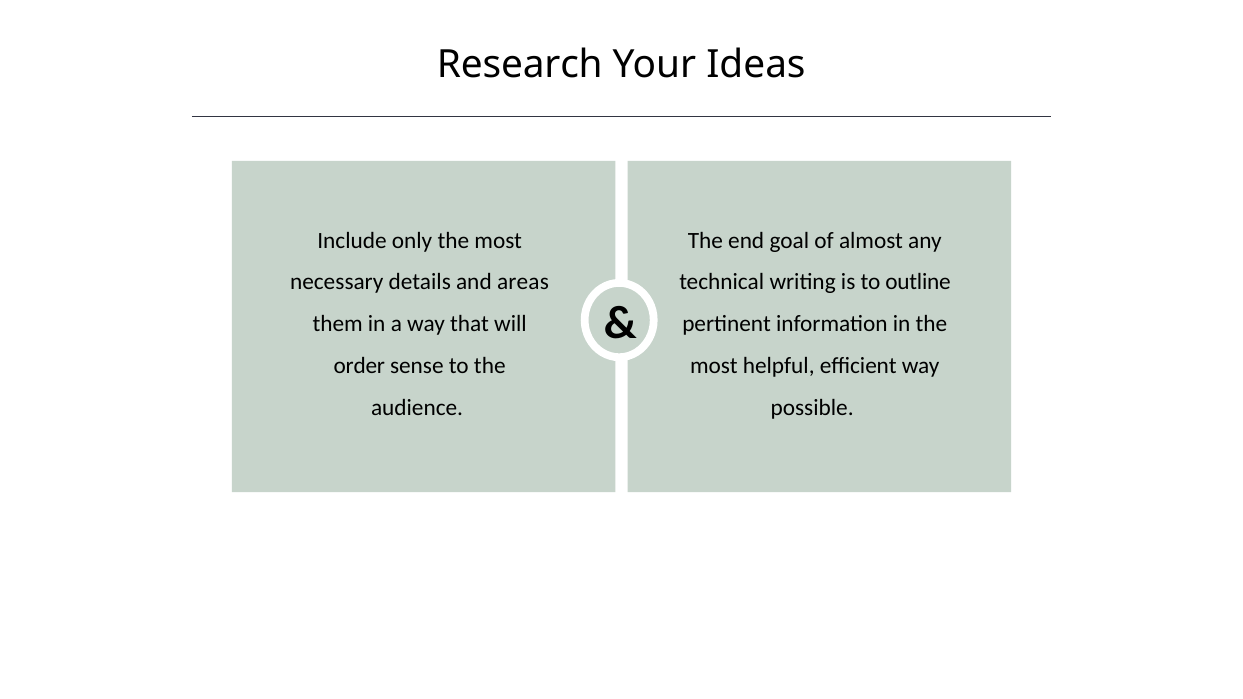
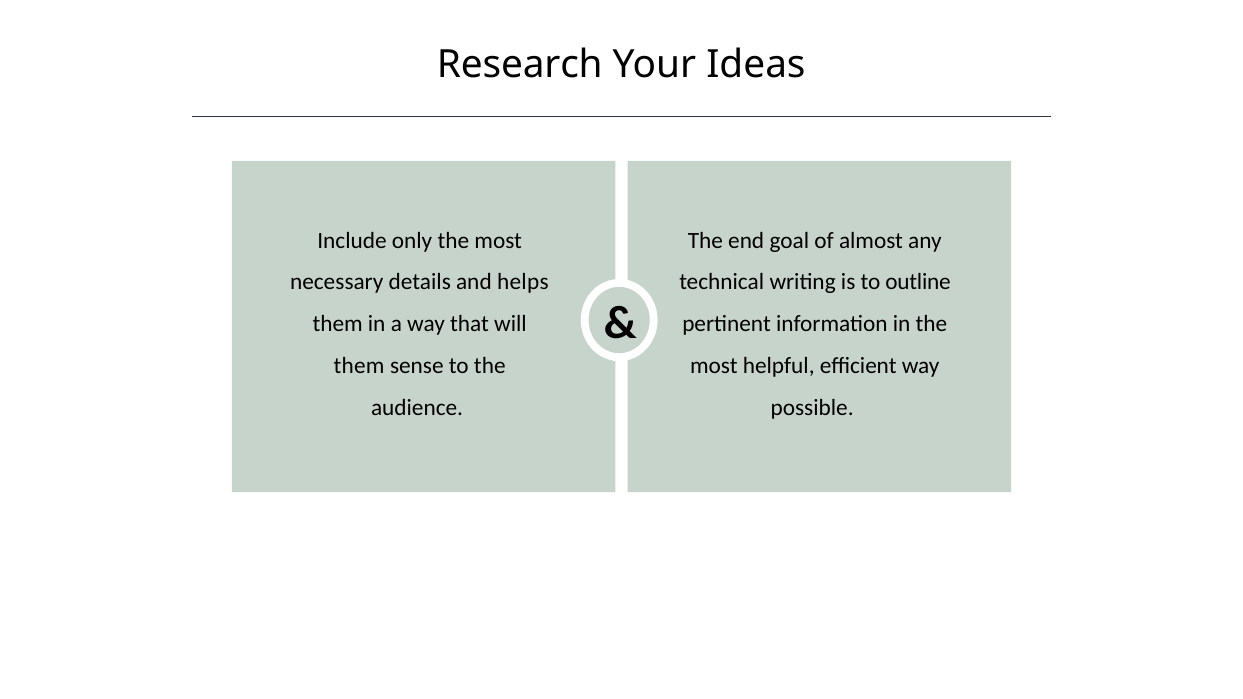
areas: areas -> helps
order at (359, 366): order -> them
